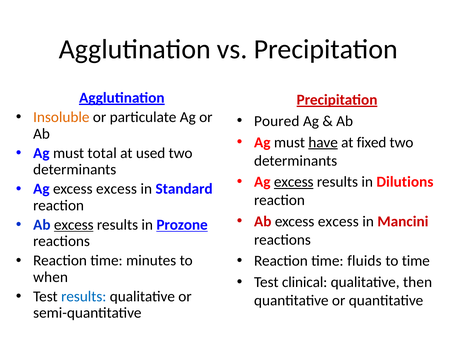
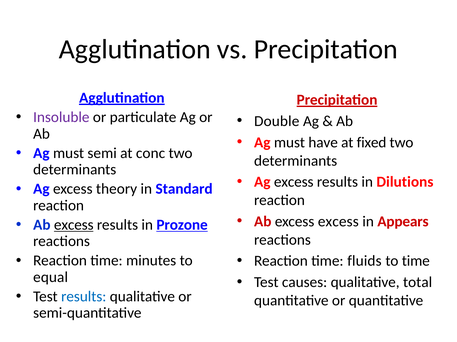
Insoluble colour: orange -> purple
Poured: Poured -> Double
have underline: present -> none
total: total -> semi
used: used -> conc
excess at (294, 182) underline: present -> none
Ag excess excess: excess -> theory
Mancini: Mancini -> Appears
when: when -> equal
clinical: clinical -> causes
then: then -> total
